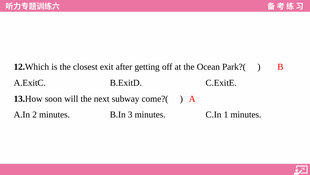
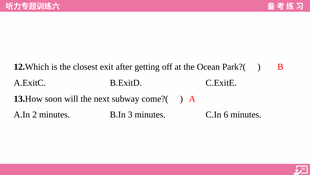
1: 1 -> 6
